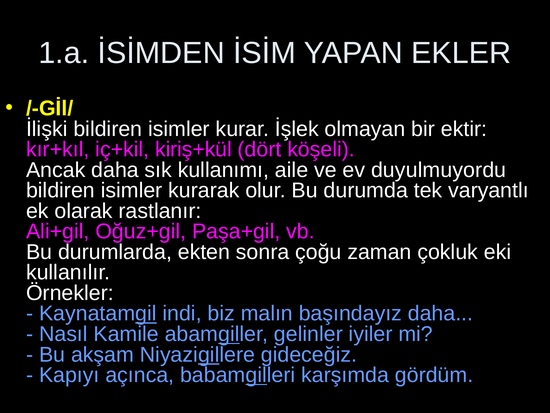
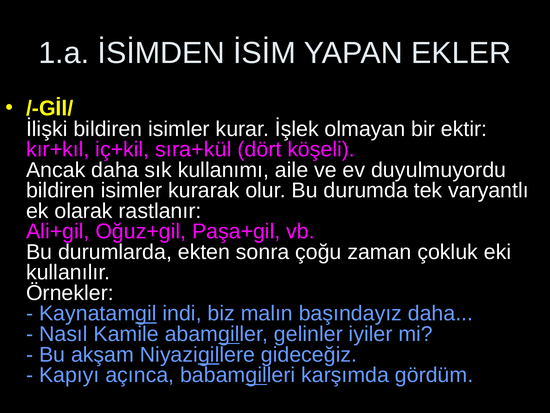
kiriş+kül: kiriş+kül -> sıra+kül
